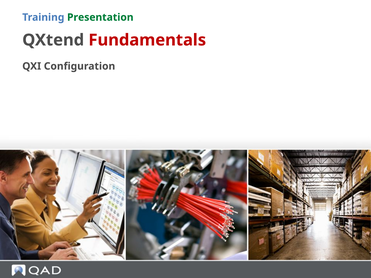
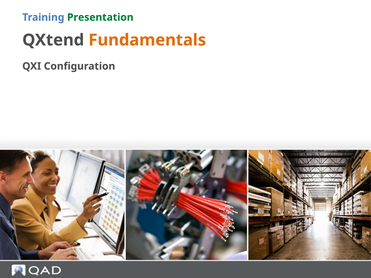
Fundamentals colour: red -> orange
